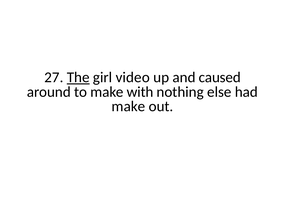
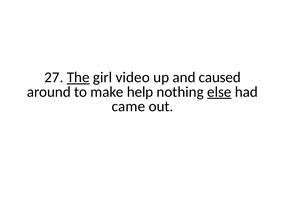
with: with -> help
else underline: none -> present
make at (128, 106): make -> came
